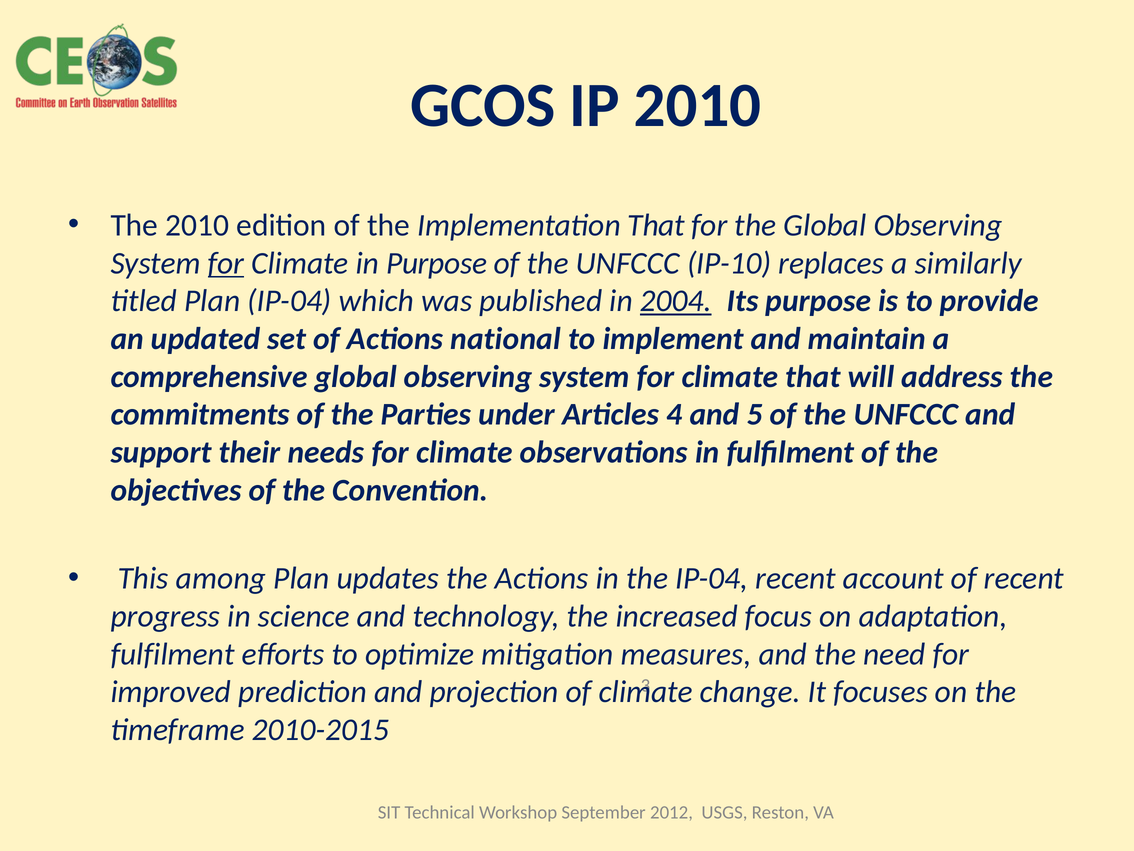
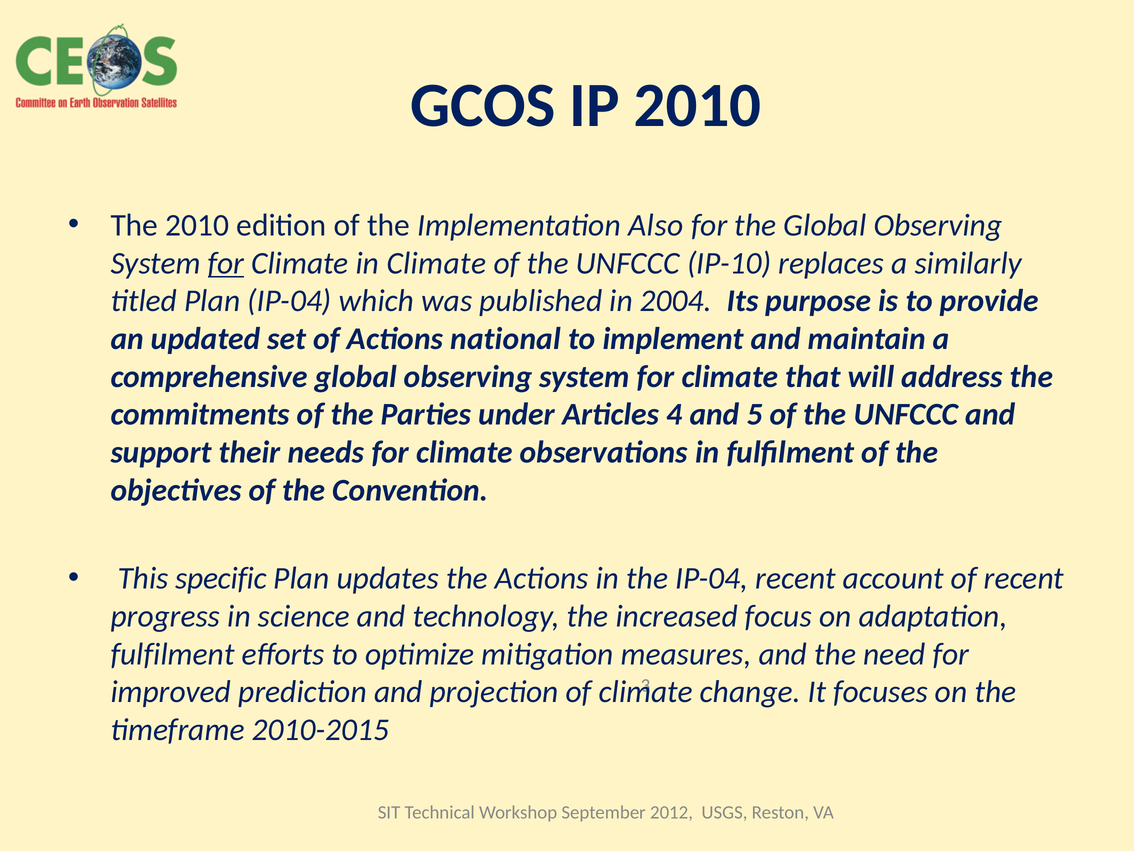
Implementation That: That -> Also
in Purpose: Purpose -> Climate
2004 underline: present -> none
among: among -> specific
